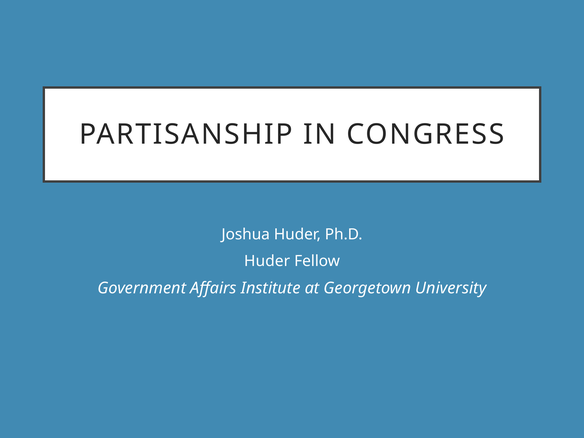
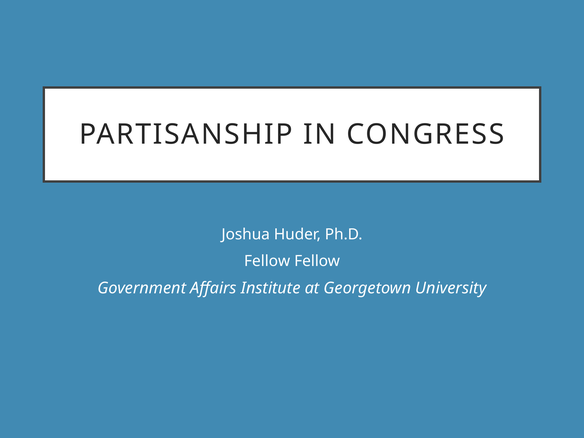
Huder at (267, 261): Huder -> Fellow
